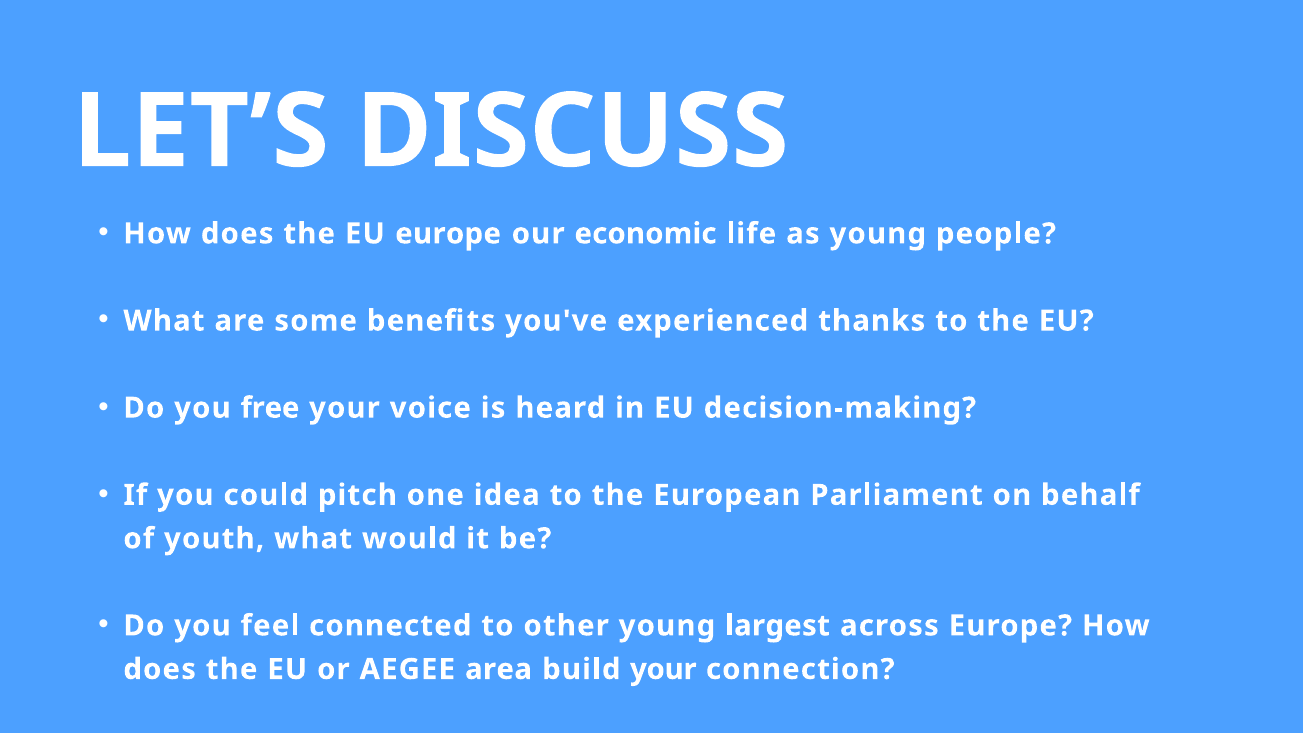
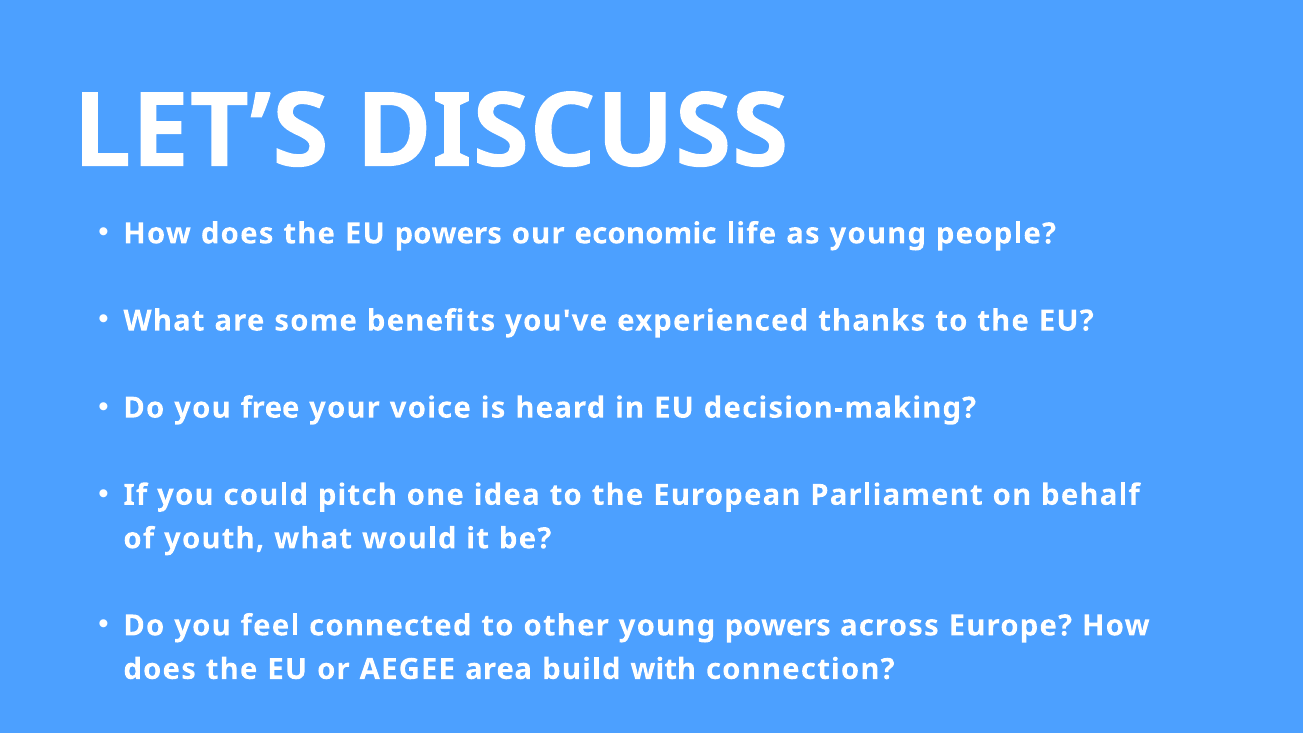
EU europe: europe -> powers
young largest: largest -> powers
build your: your -> with
